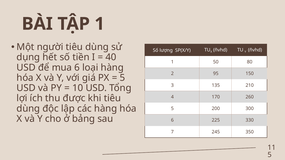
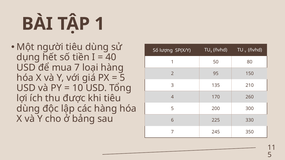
mua 6: 6 -> 7
